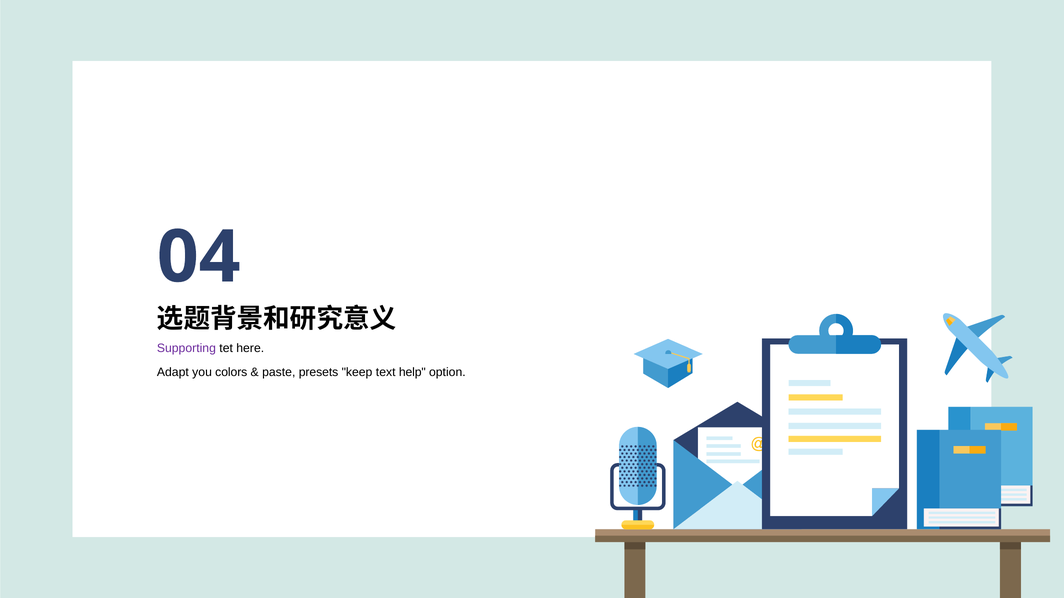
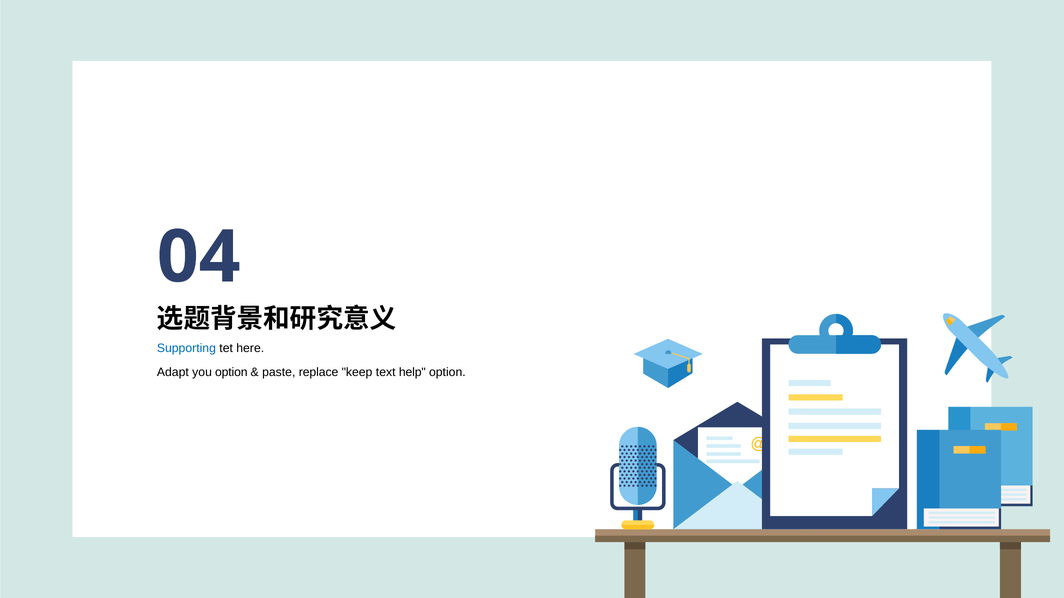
Supporting colour: purple -> blue
you colors: colors -> option
presets: presets -> replace
